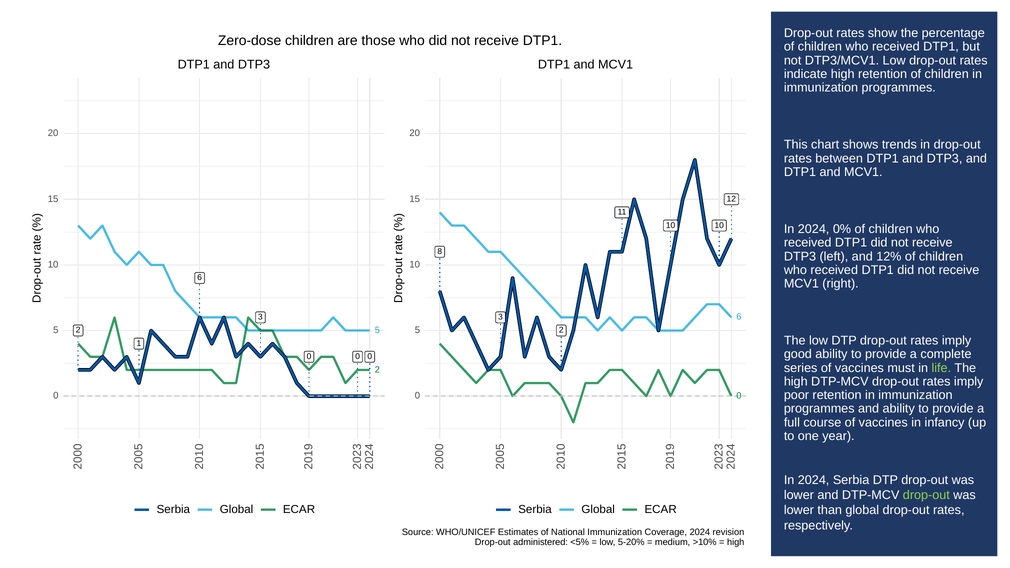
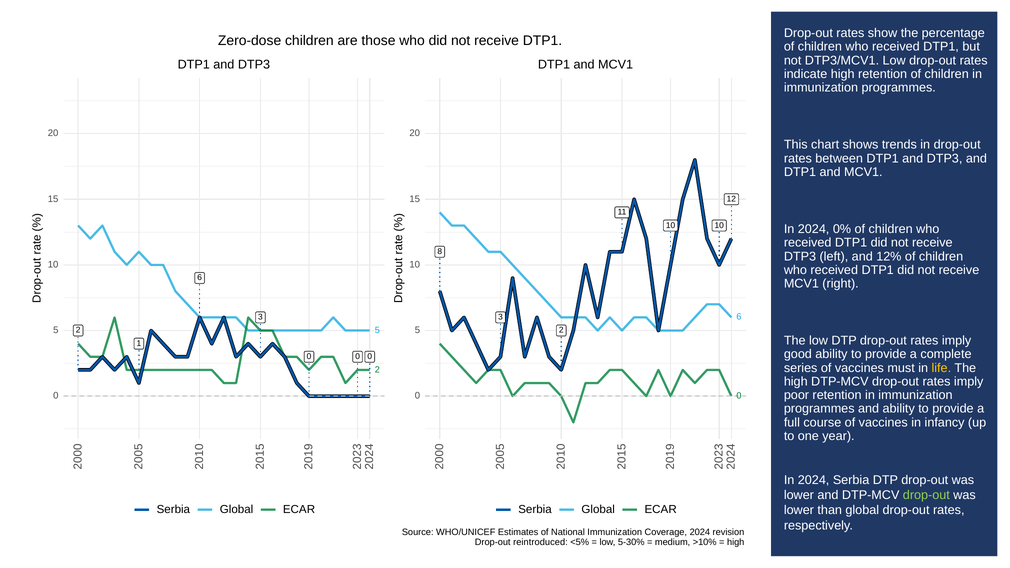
life colour: light green -> yellow
administered: administered -> reintroduced
5-20%: 5-20% -> 5-30%
